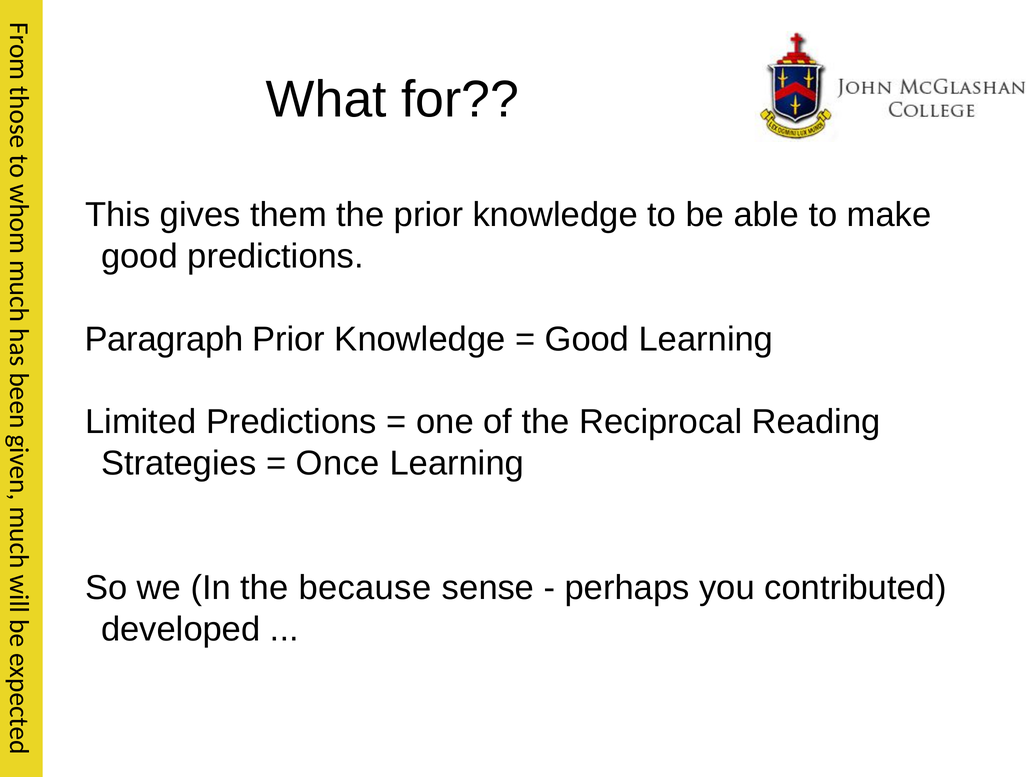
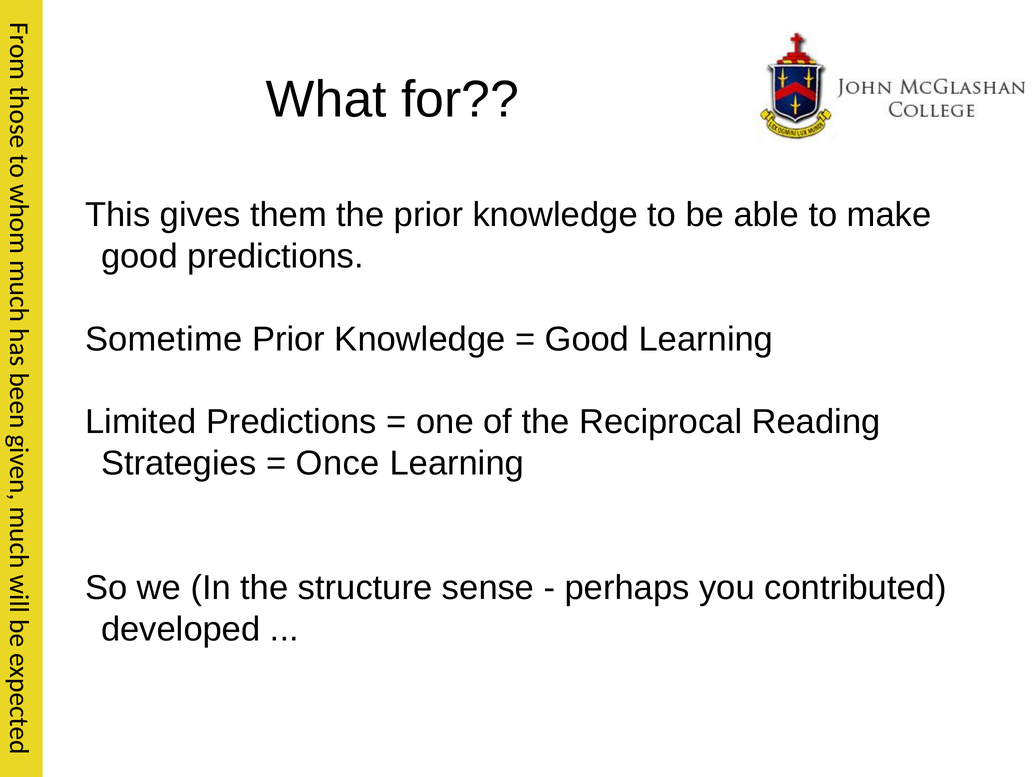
Paragraph: Paragraph -> Sometime
because: because -> structure
